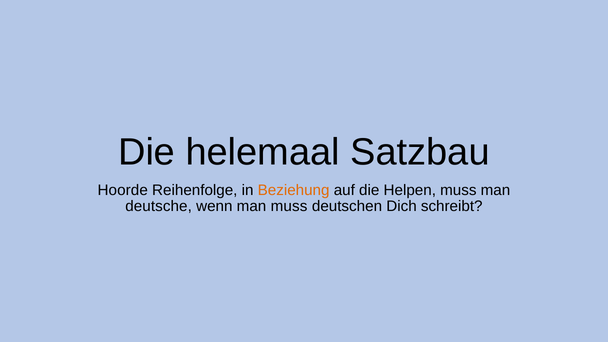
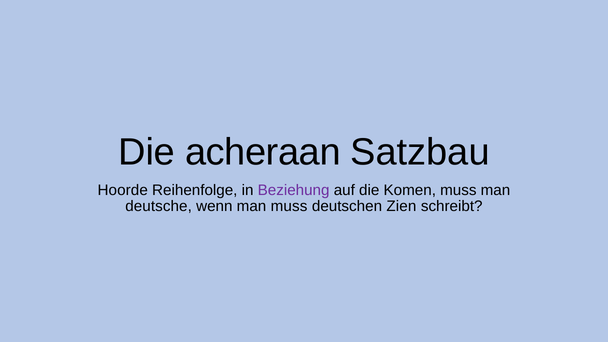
helemaal: helemaal -> acheraan
Beziehung colour: orange -> purple
Helpen: Helpen -> Komen
Dich: Dich -> Zien
